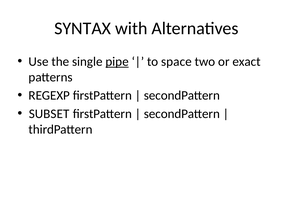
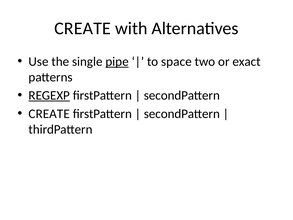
SYNTAX at (83, 28): SYNTAX -> CREATE
REGEXP underline: none -> present
SUBSET at (49, 114): SUBSET -> CREATE
